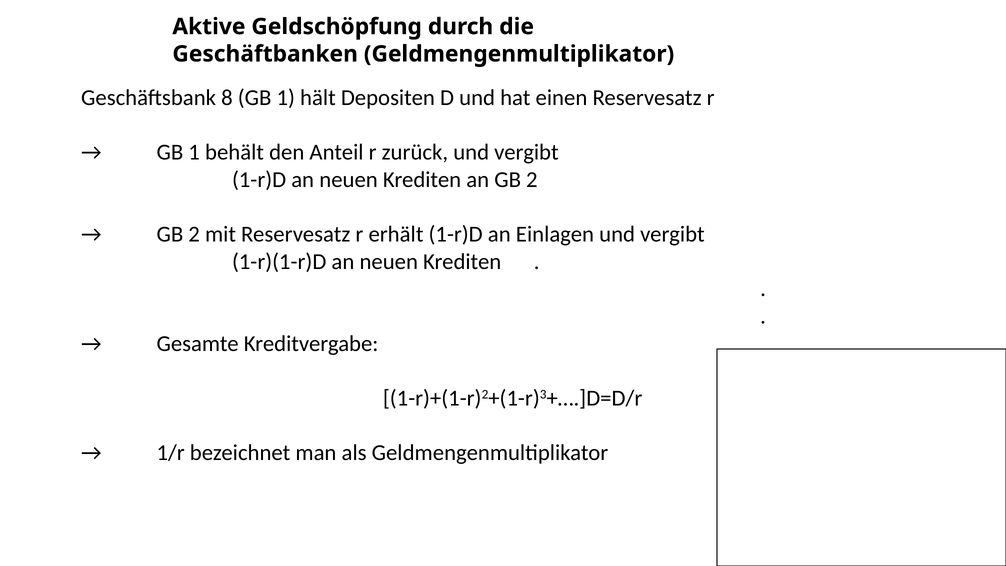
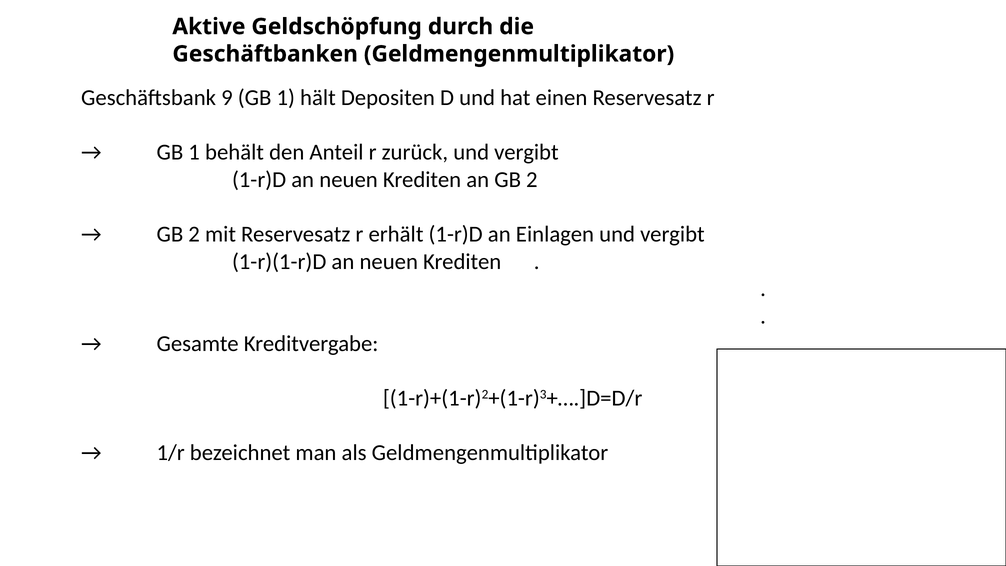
8: 8 -> 9
